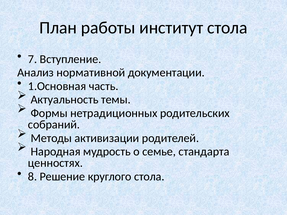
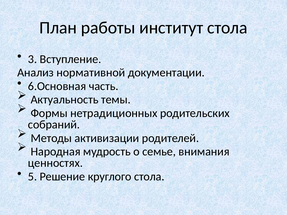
7: 7 -> 3
1.Основная: 1.Основная -> 6.Основная
стандарта: стандарта -> внимания
8: 8 -> 5
